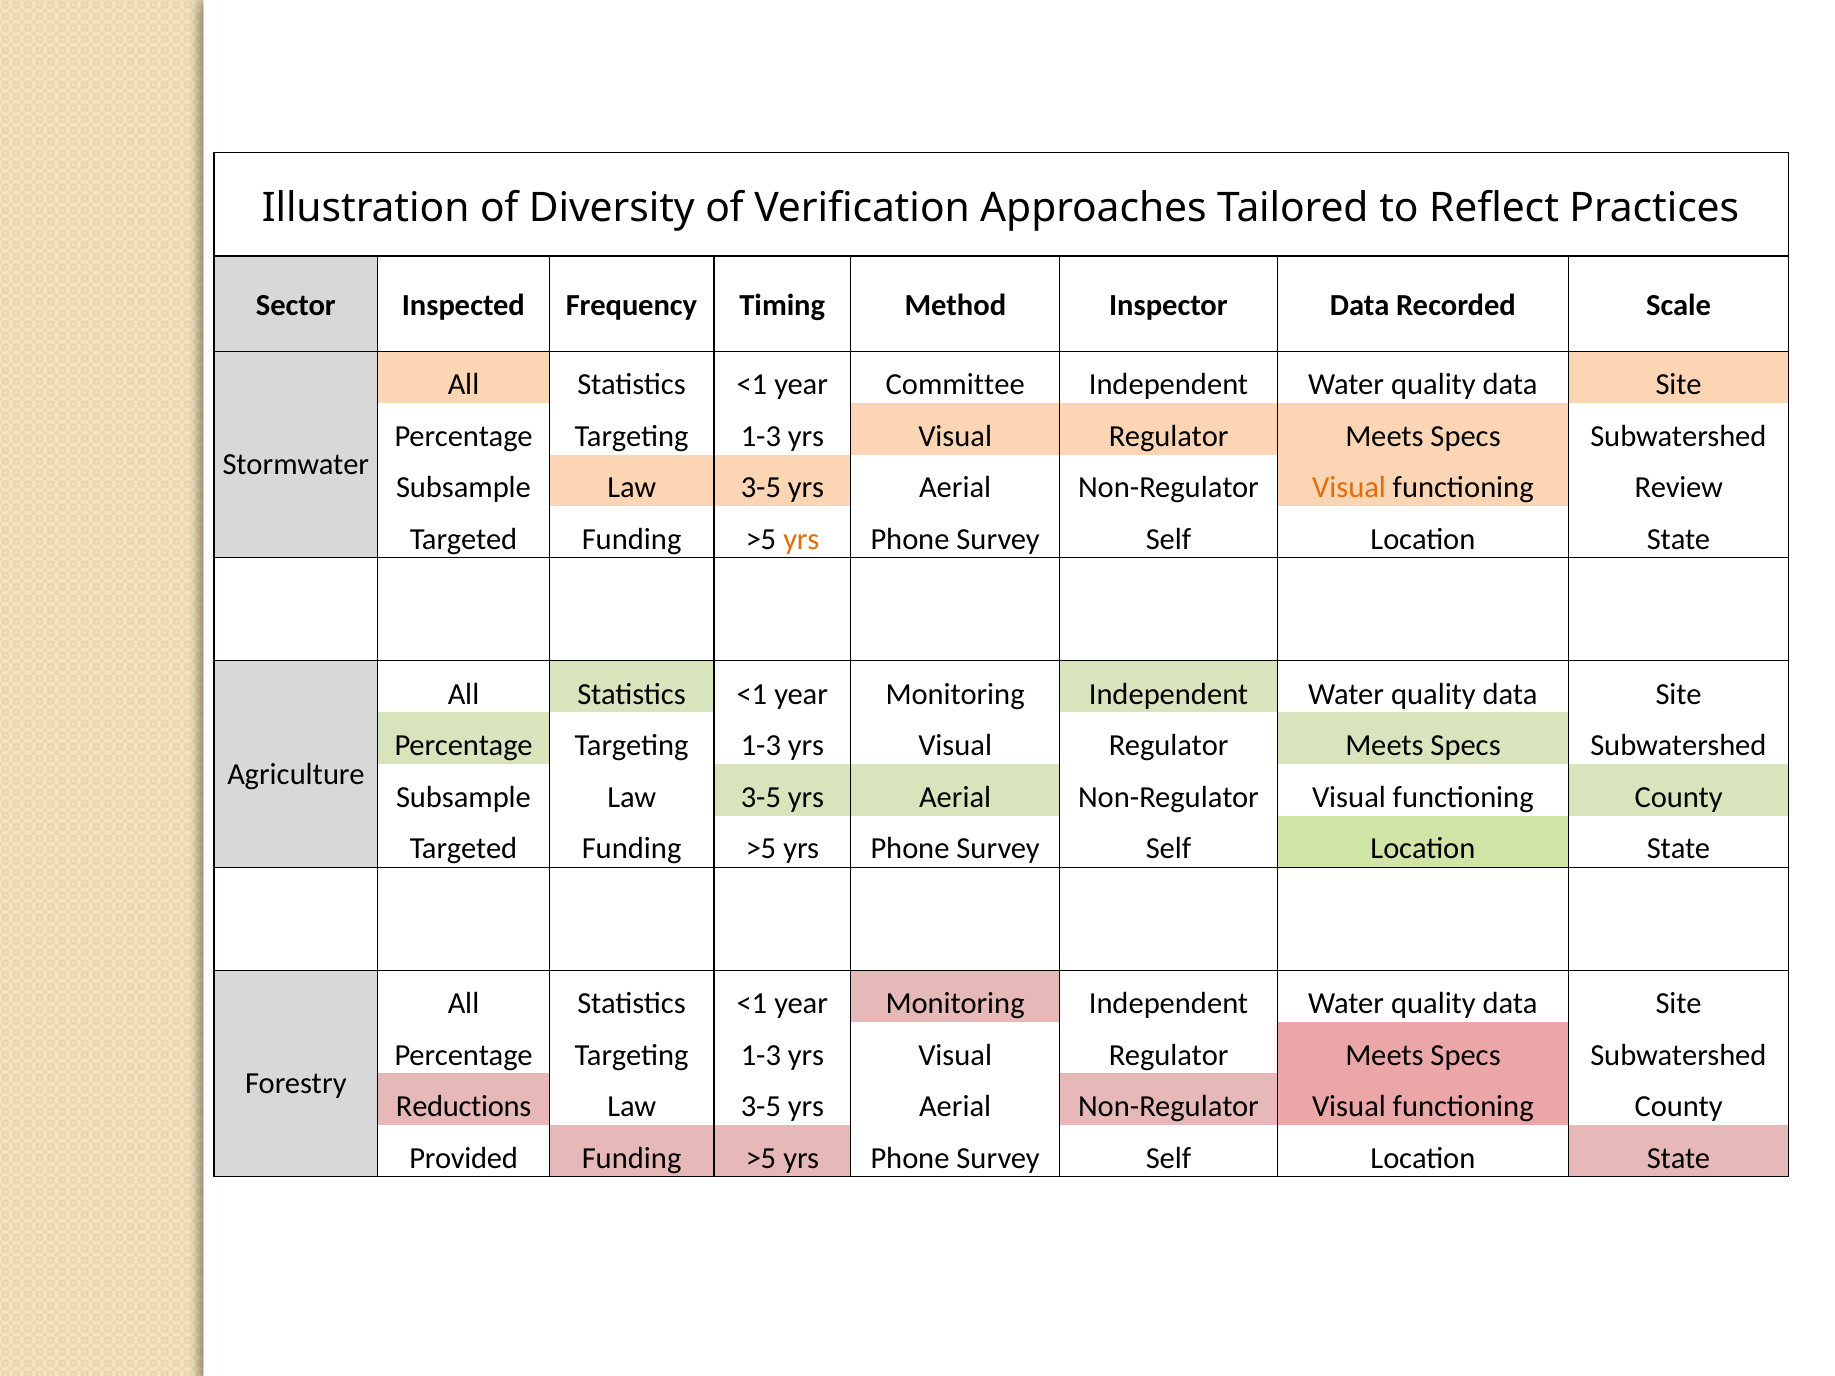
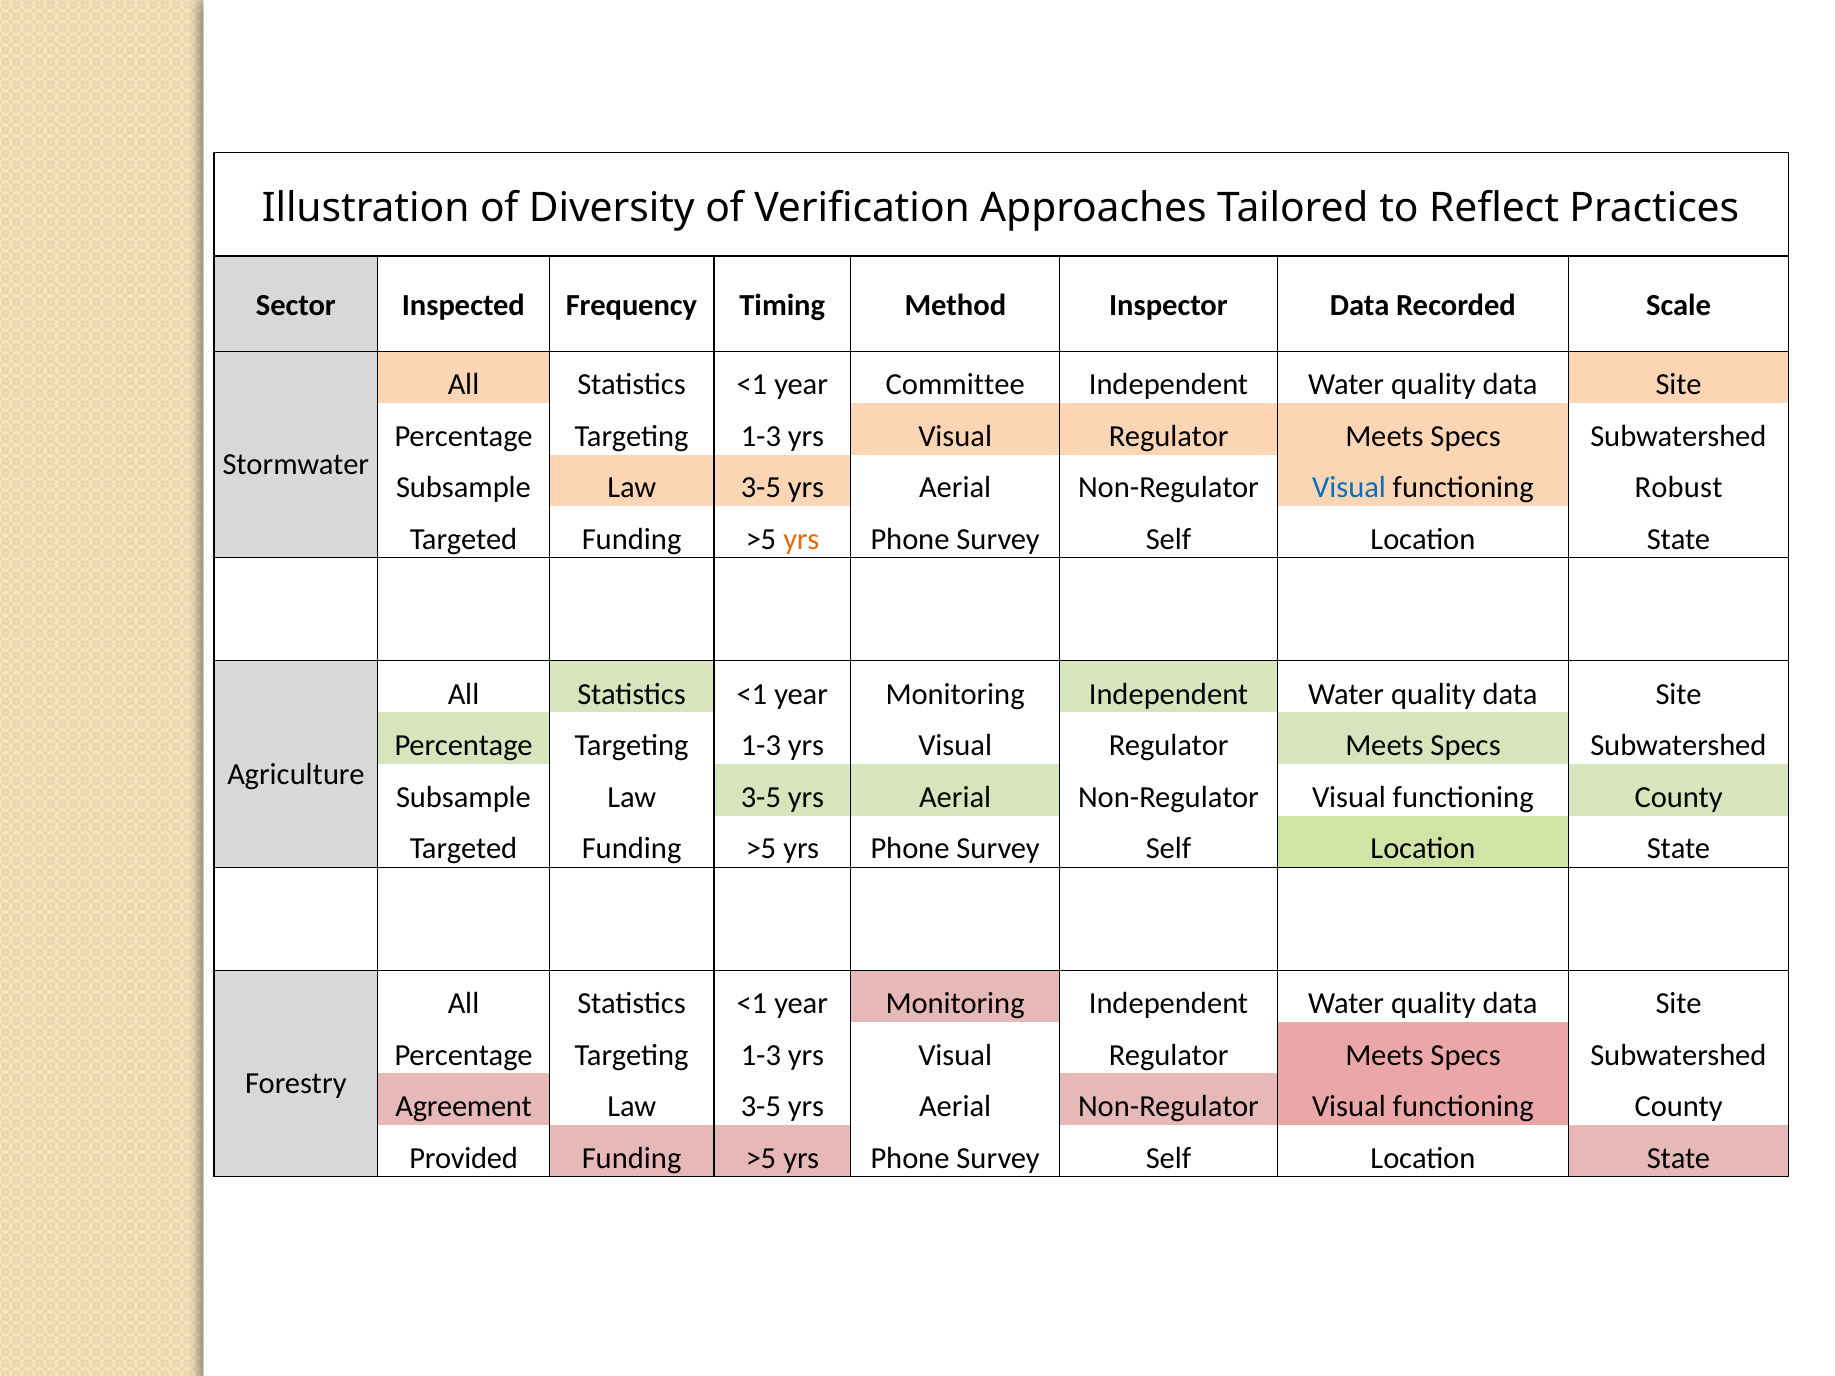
Visual at (1349, 488) colour: orange -> blue
Review: Review -> Robust
Reductions: Reductions -> Agreement
